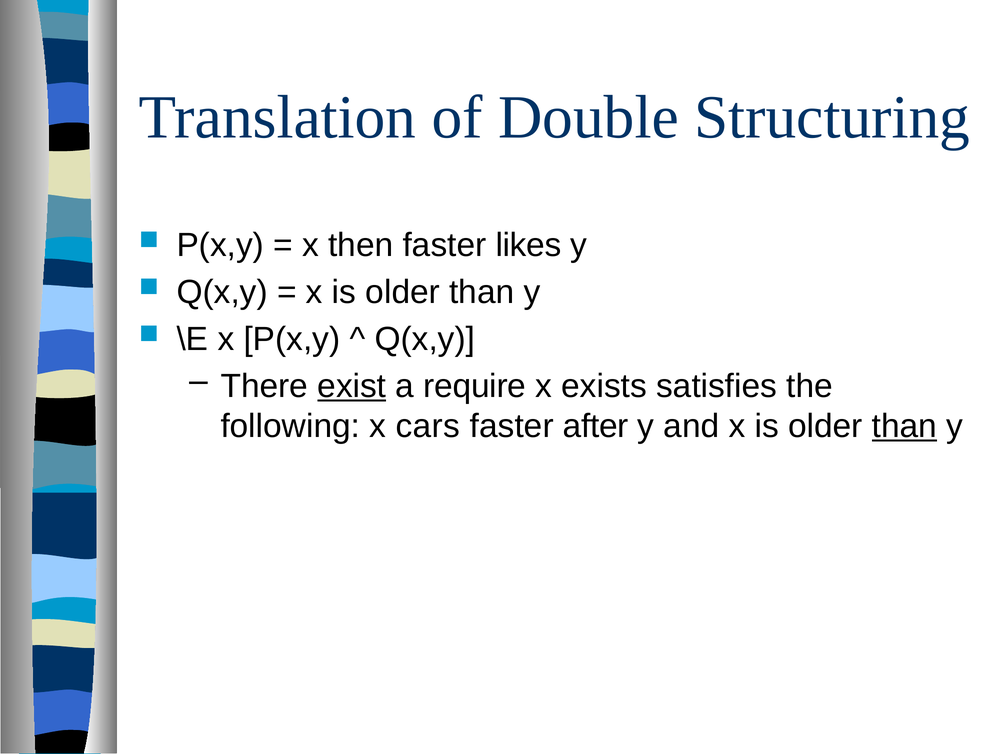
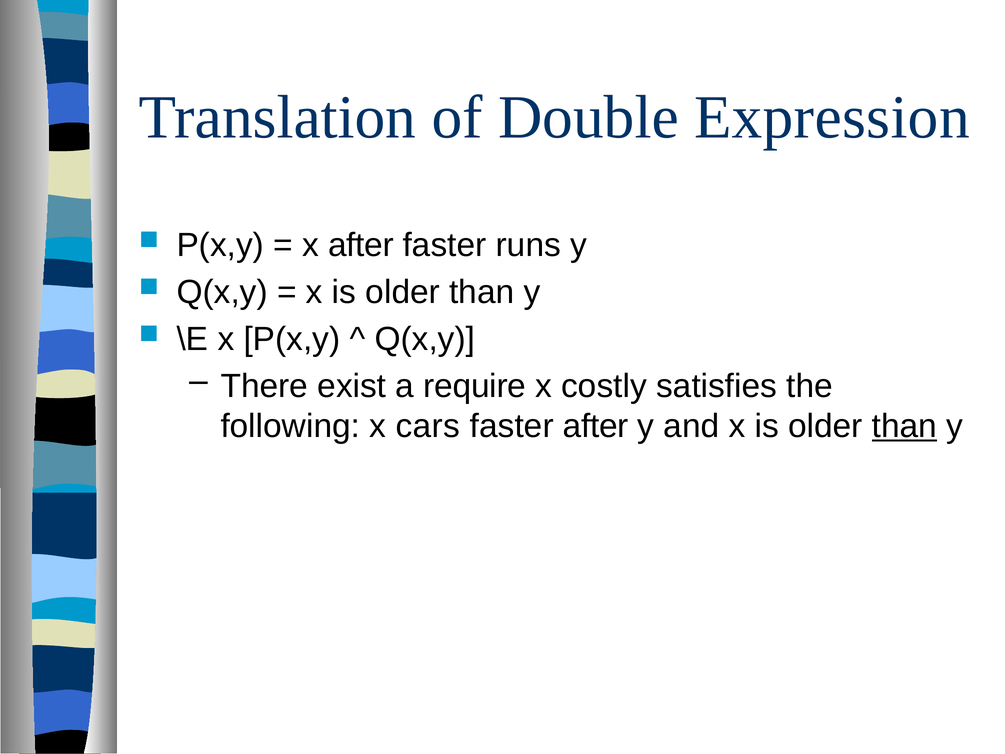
Structuring: Structuring -> Expression
x then: then -> after
likes: likes -> runs
exist underline: present -> none
exists: exists -> costly
